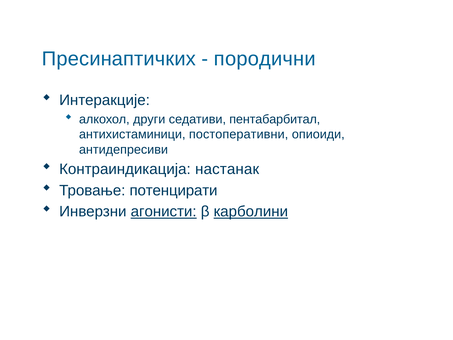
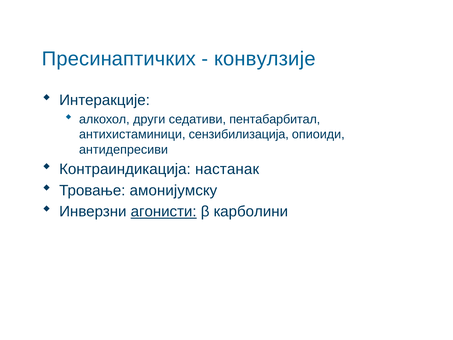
породични: породични -> конвулзије
постоперативни: постоперативни -> сензибилизација
потенцирати: потенцирати -> амонијумску
карболини underline: present -> none
